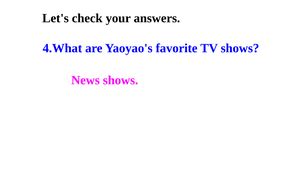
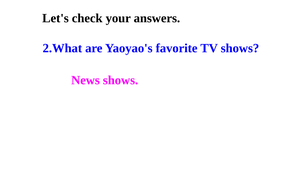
4.What: 4.What -> 2.What
